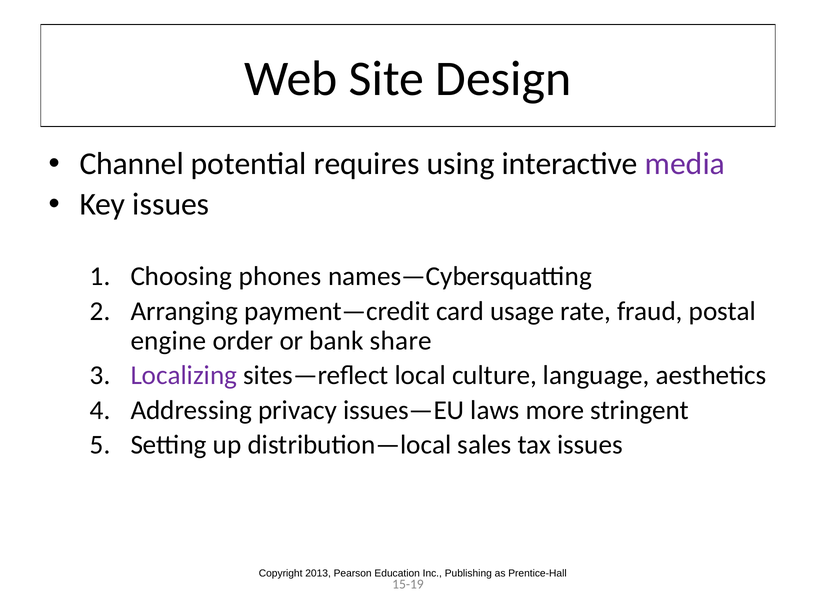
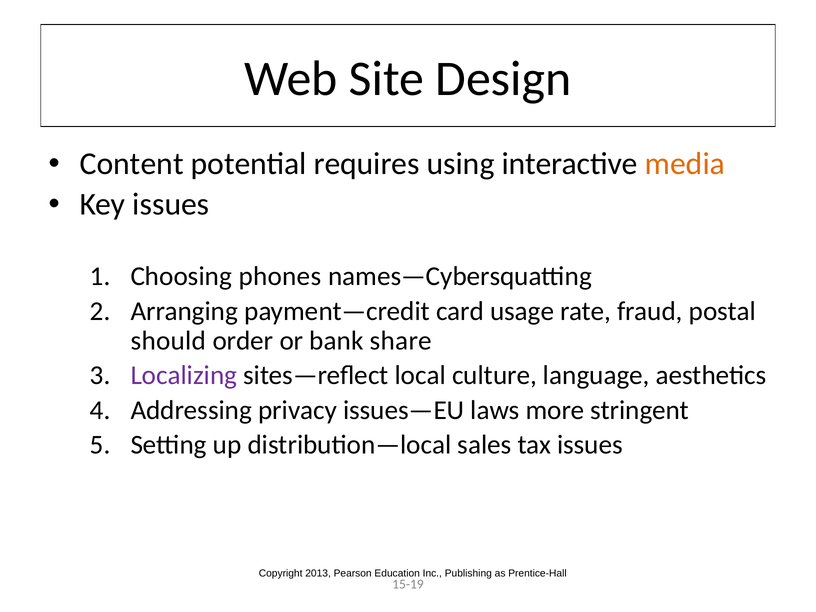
Channel: Channel -> Content
media colour: purple -> orange
engine: engine -> should
